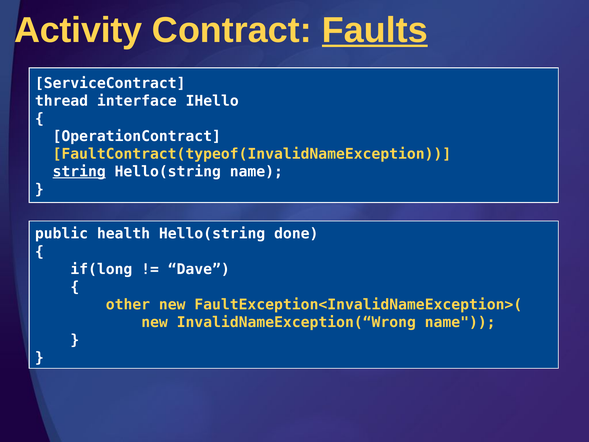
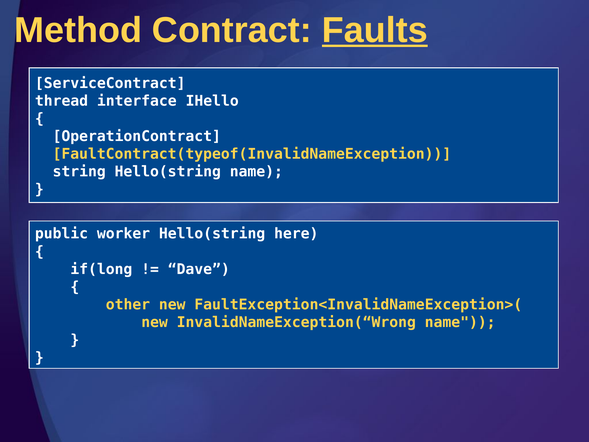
Activity: Activity -> Method
string underline: present -> none
health: health -> worker
done: done -> here
